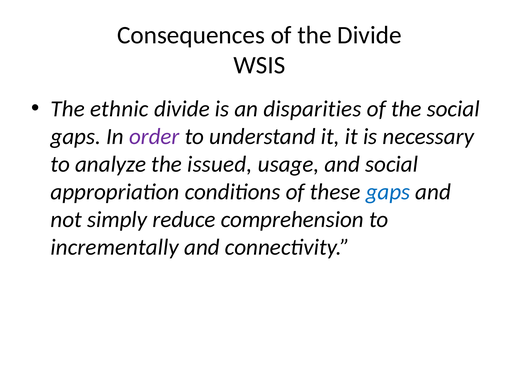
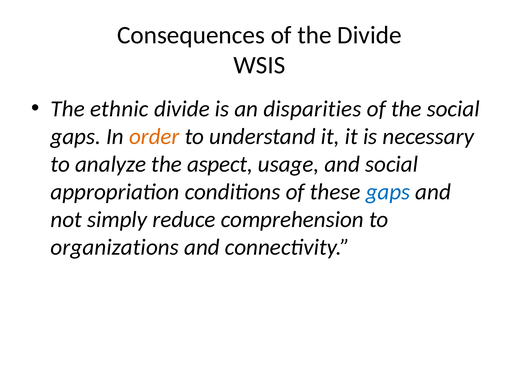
order colour: purple -> orange
issued: issued -> aspect
incrementally: incrementally -> organizations
